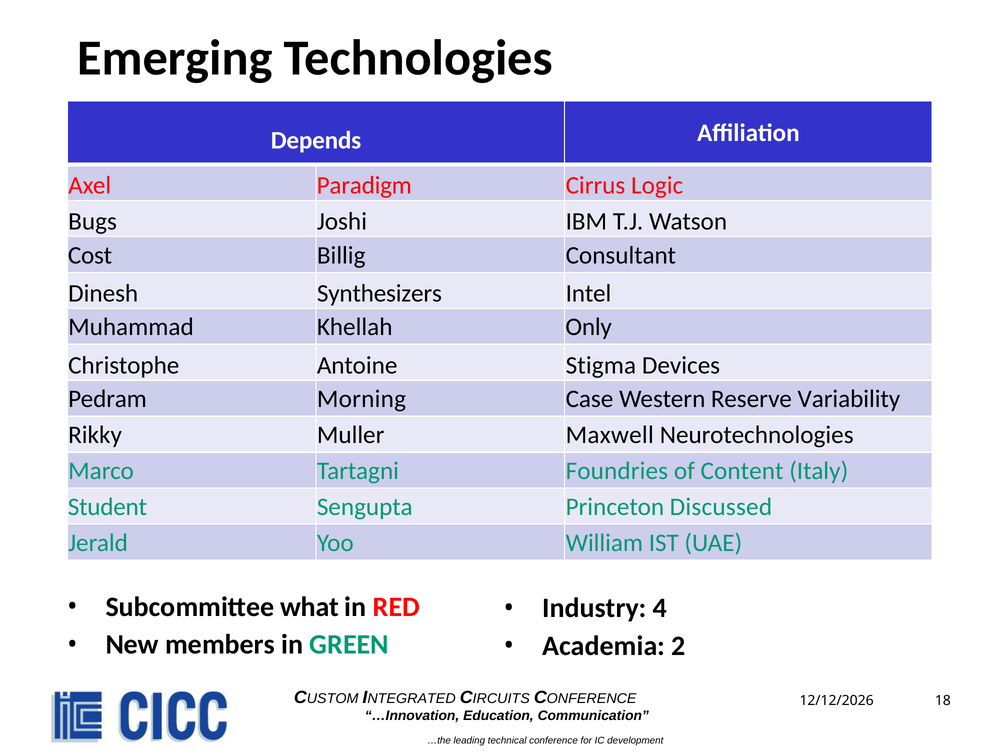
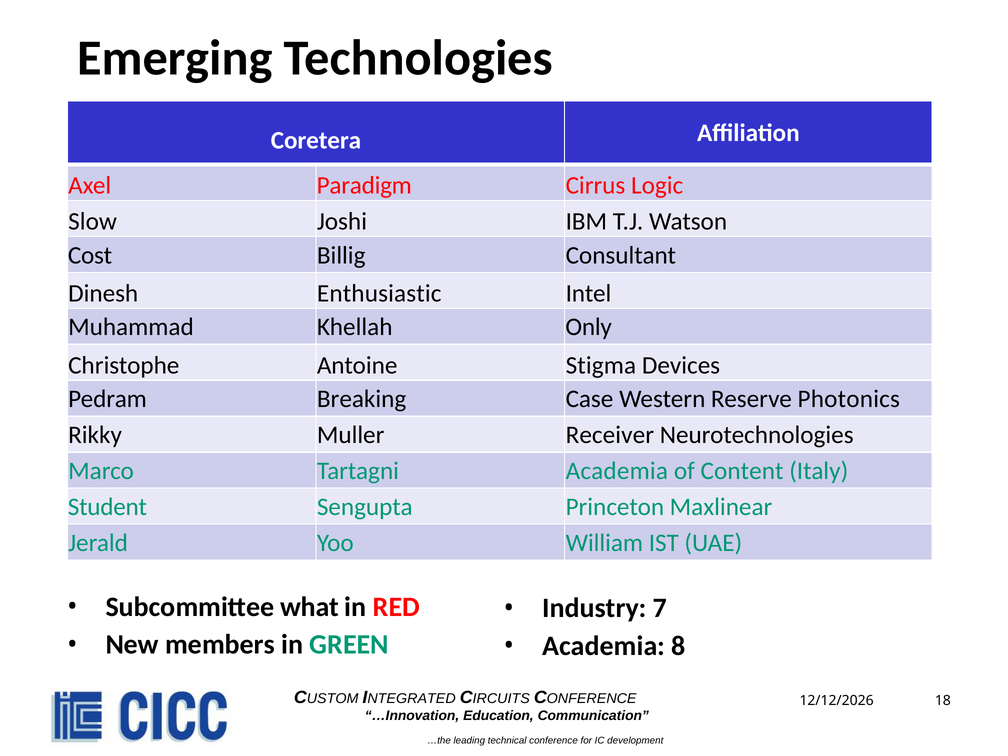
Depends: Depends -> Coretera
Bugs: Bugs -> Slow
Synthesizers: Synthesizers -> Enthusiastic
Morning: Morning -> Breaking
Variability: Variability -> Photonics
Maxwell: Maxwell -> Receiver
Tartagni Foundries: Foundries -> Academia
Discussed: Discussed -> Maxlinear
4: 4 -> 7
2: 2 -> 8
